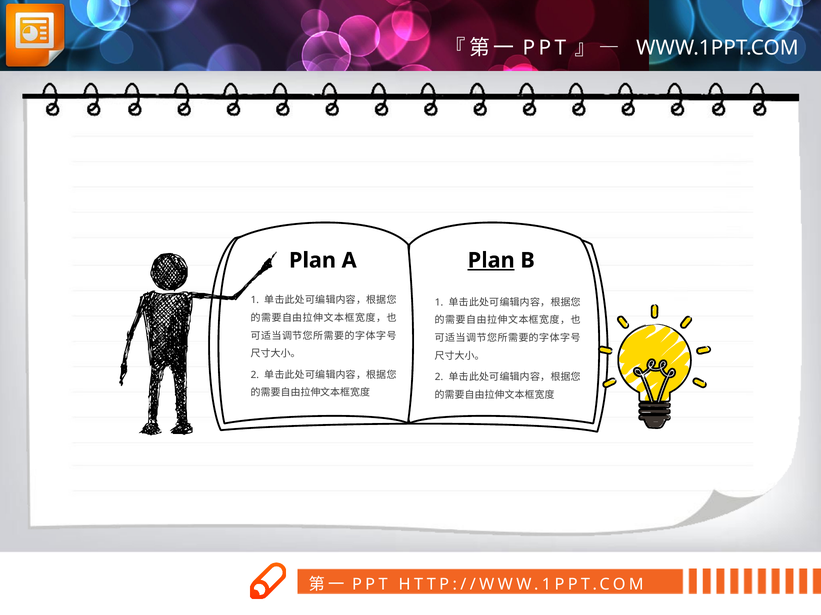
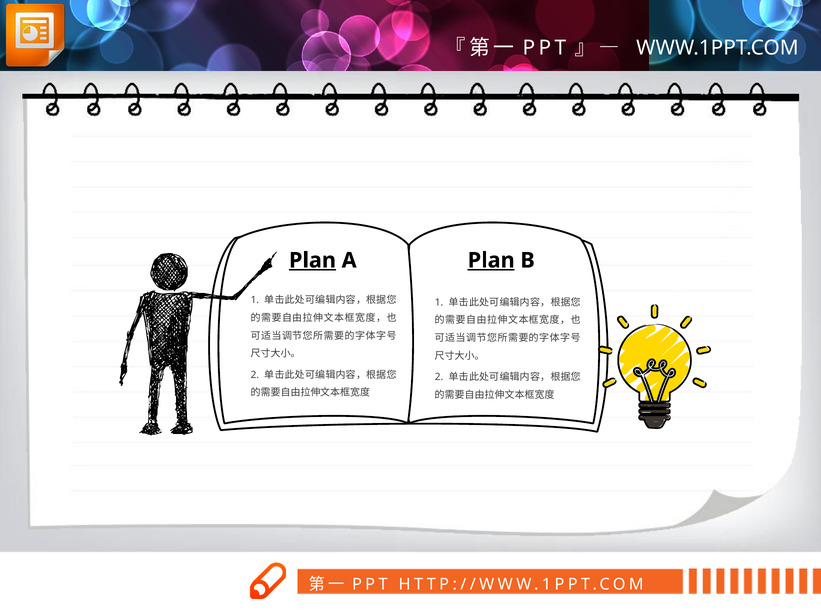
Plan at (312, 261) underline: none -> present
